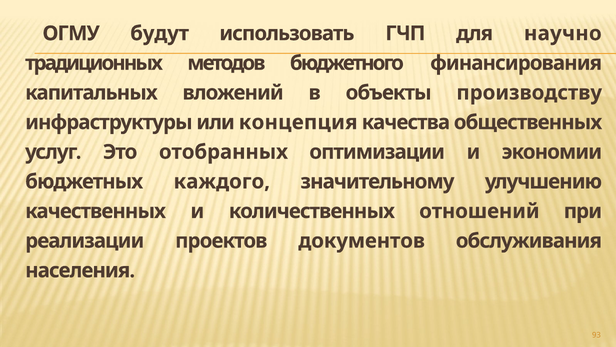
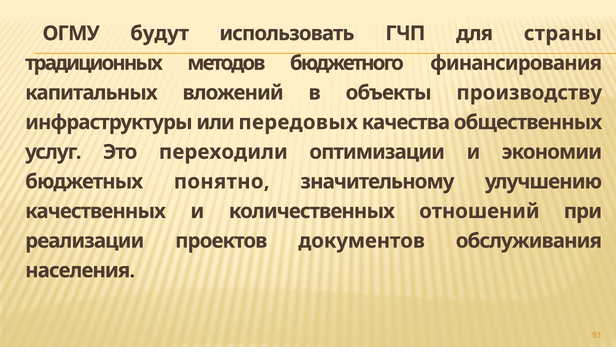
научно: научно -> страны
концепция: концепция -> передовых
отобранных: отобранных -> переходили
каждого: каждого -> понятно
